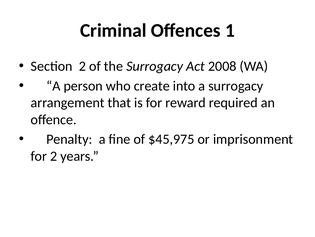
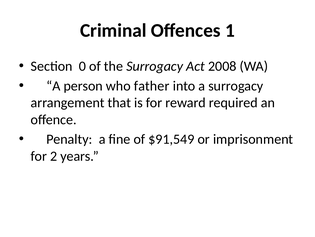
Section 2: 2 -> 0
create: create -> father
$45,975: $45,975 -> $91,549
